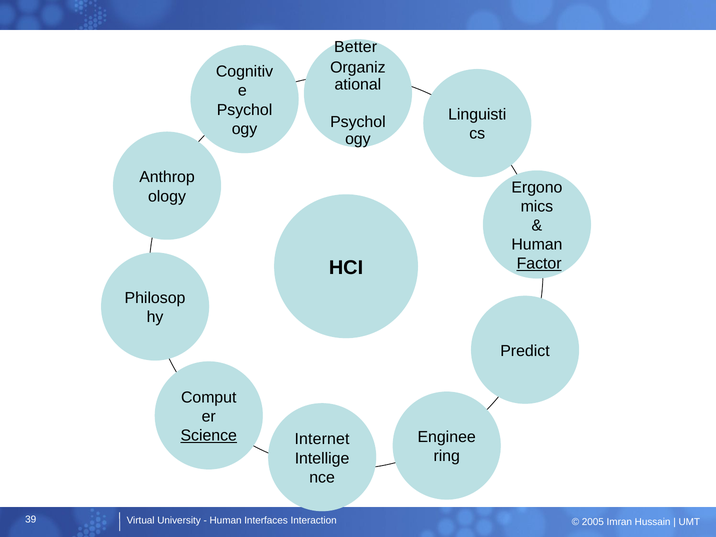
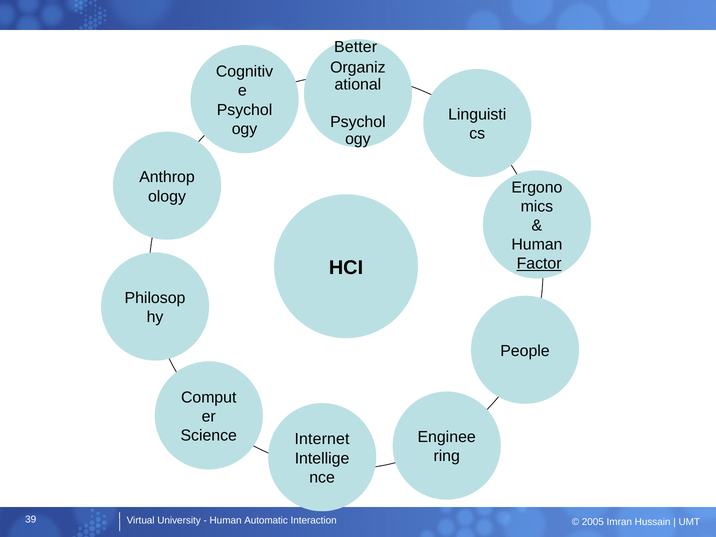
Predict: Predict -> People
Science underline: present -> none
Interfaces: Interfaces -> Automatic
